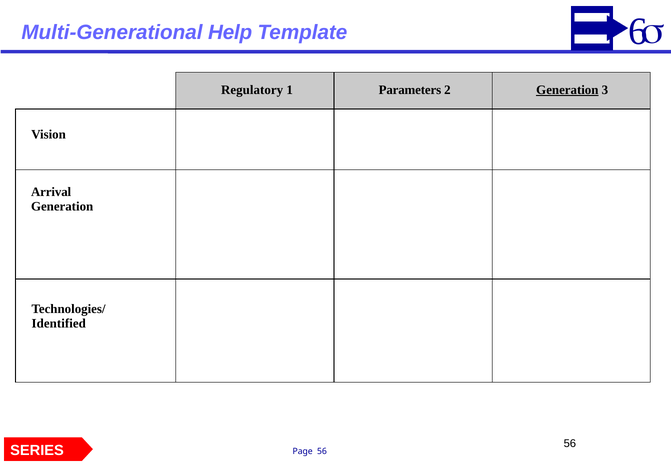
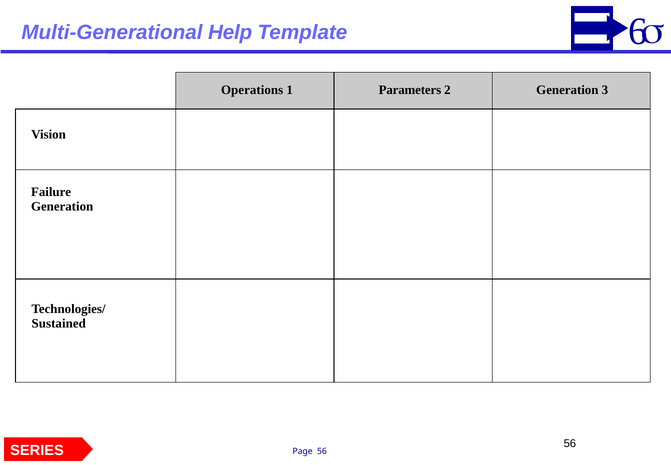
Regulatory: Regulatory -> Operations
Generation at (567, 90) underline: present -> none
Arrival: Arrival -> Failure
Identified: Identified -> Sustained
